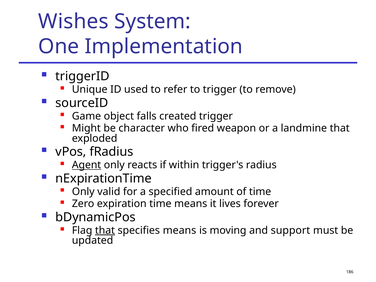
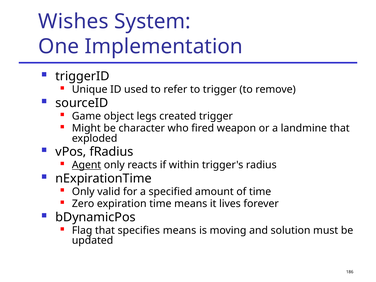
falls: falls -> legs
that at (105, 230) underline: present -> none
support: support -> solution
